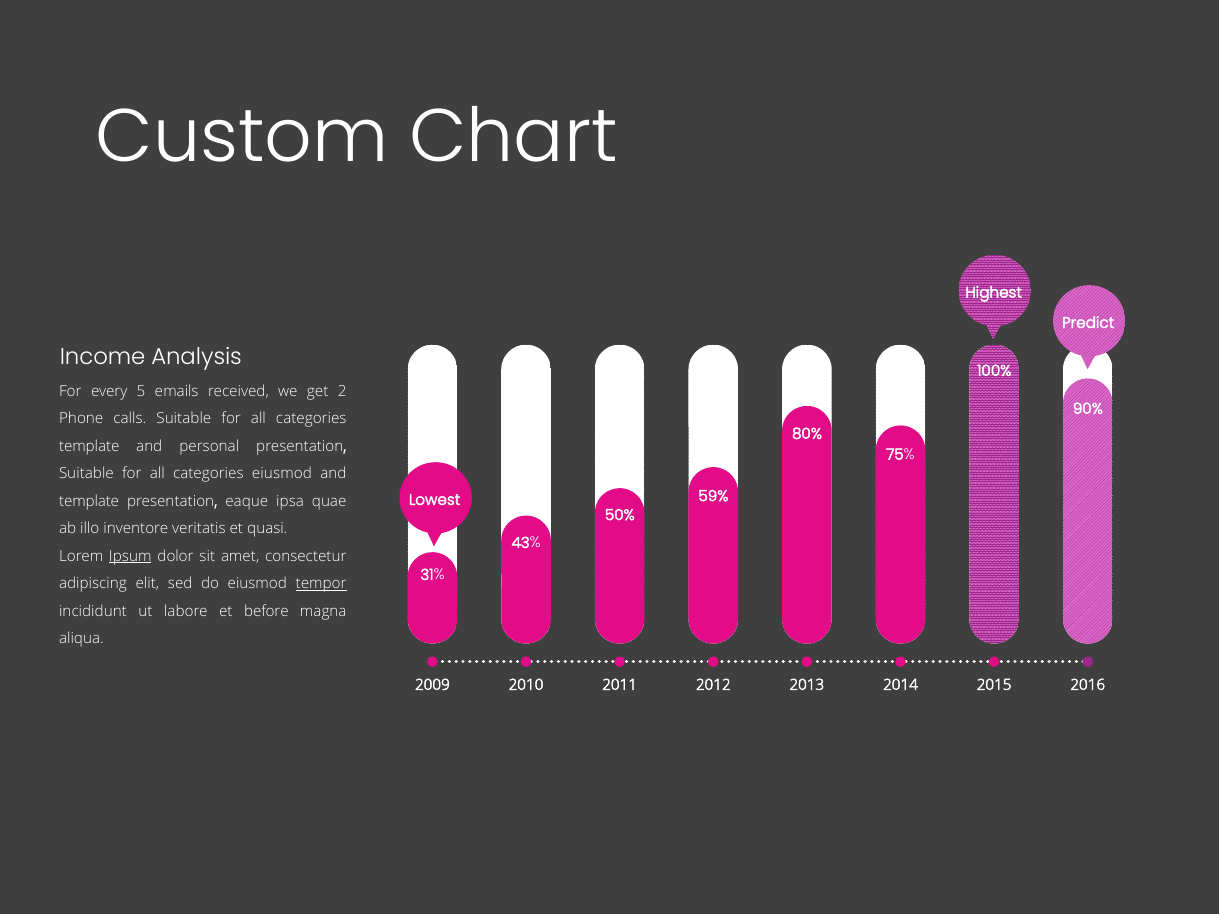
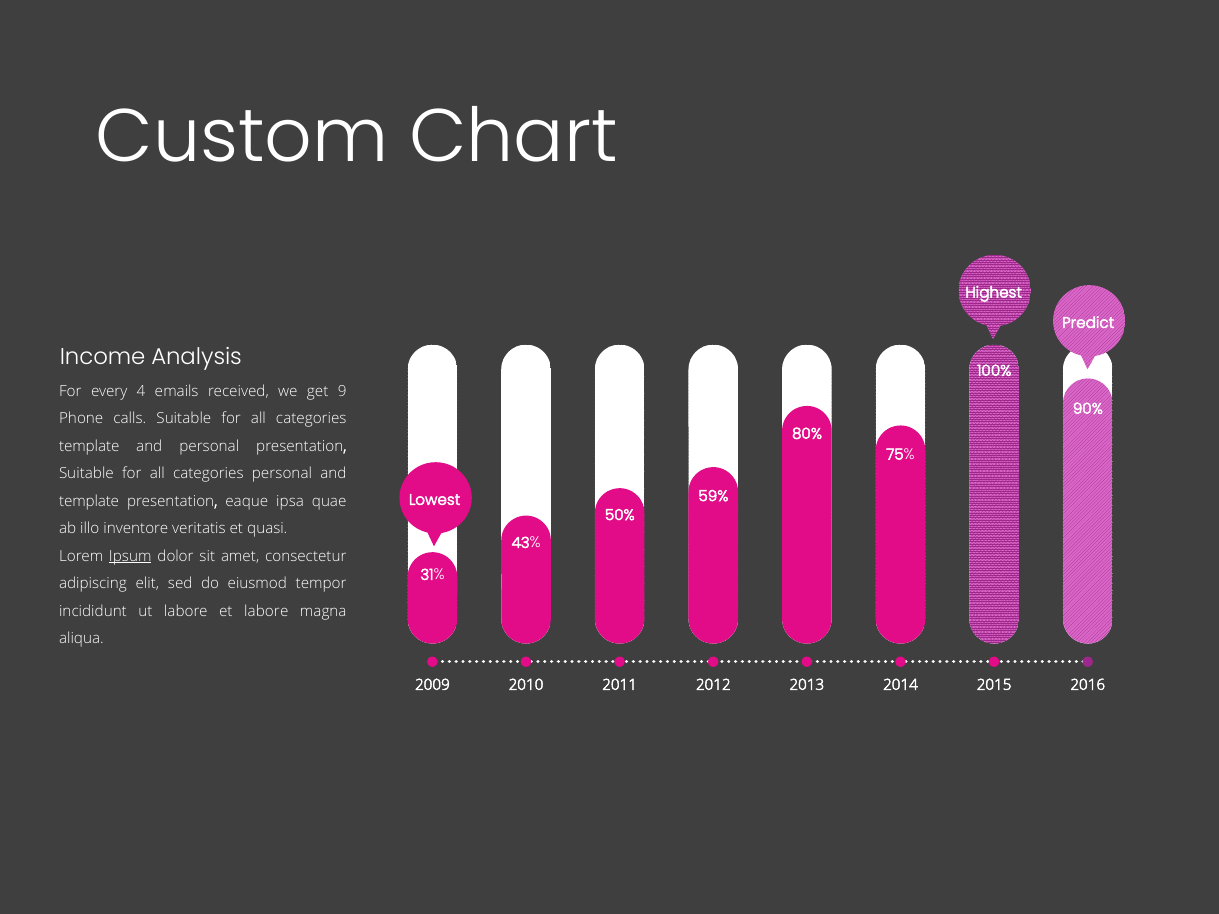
5: 5 -> 4
2: 2 -> 9
categories eiusmod: eiusmod -> personal
tempor underline: present -> none
et before: before -> labore
